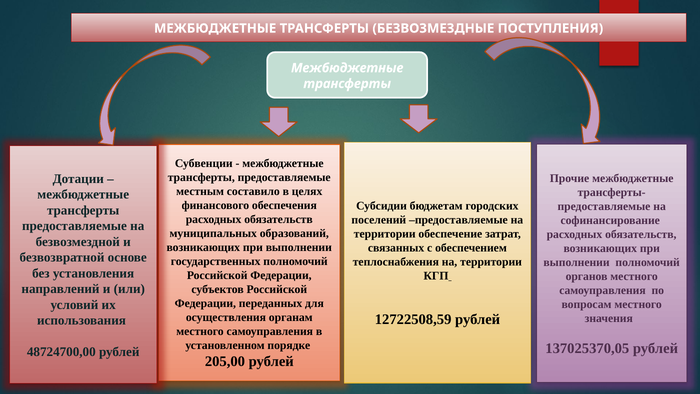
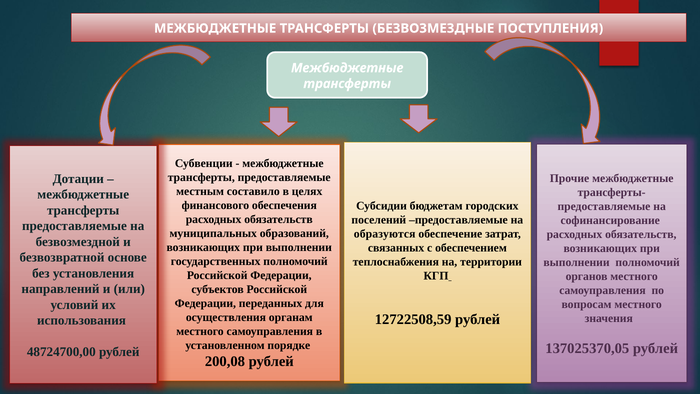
территории at (385, 234): территории -> образуются
205,00: 205,00 -> 200,08
